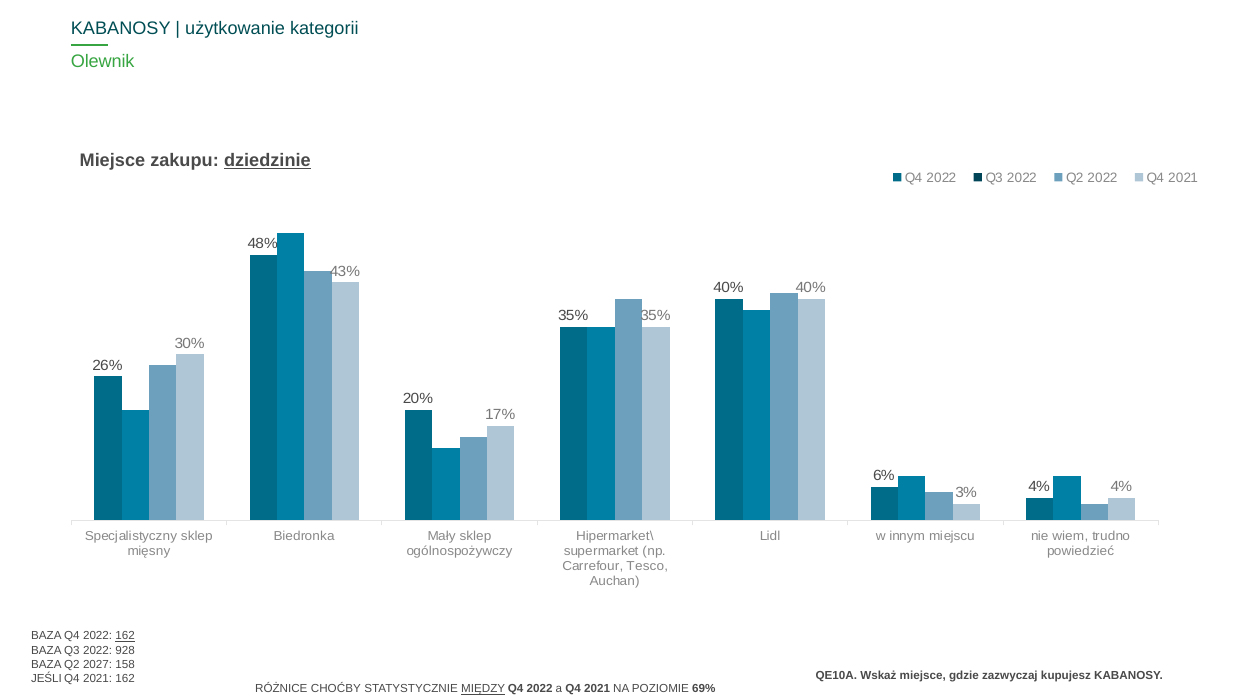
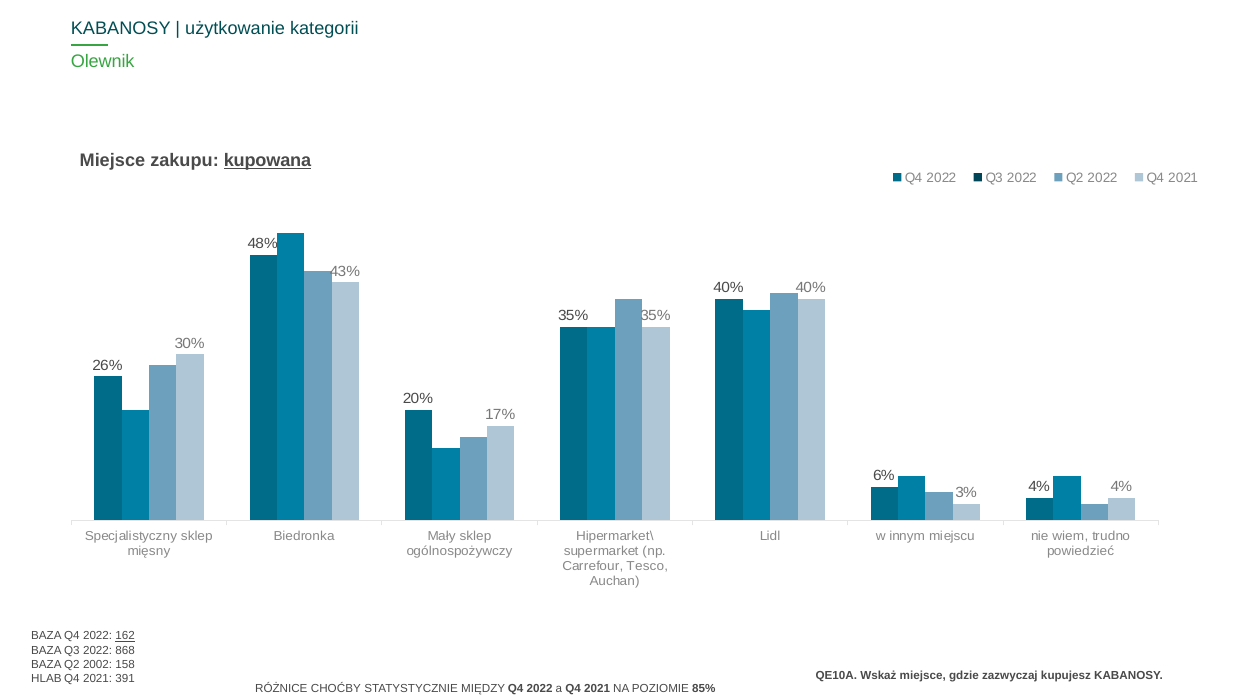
dziedzinie: dziedzinie -> kupowana
928: 928 -> 868
2027: 2027 -> 2002
JEŚLI: JEŚLI -> HLAB
2021 162: 162 -> 391
MIĘDZY underline: present -> none
69%: 69% -> 85%
